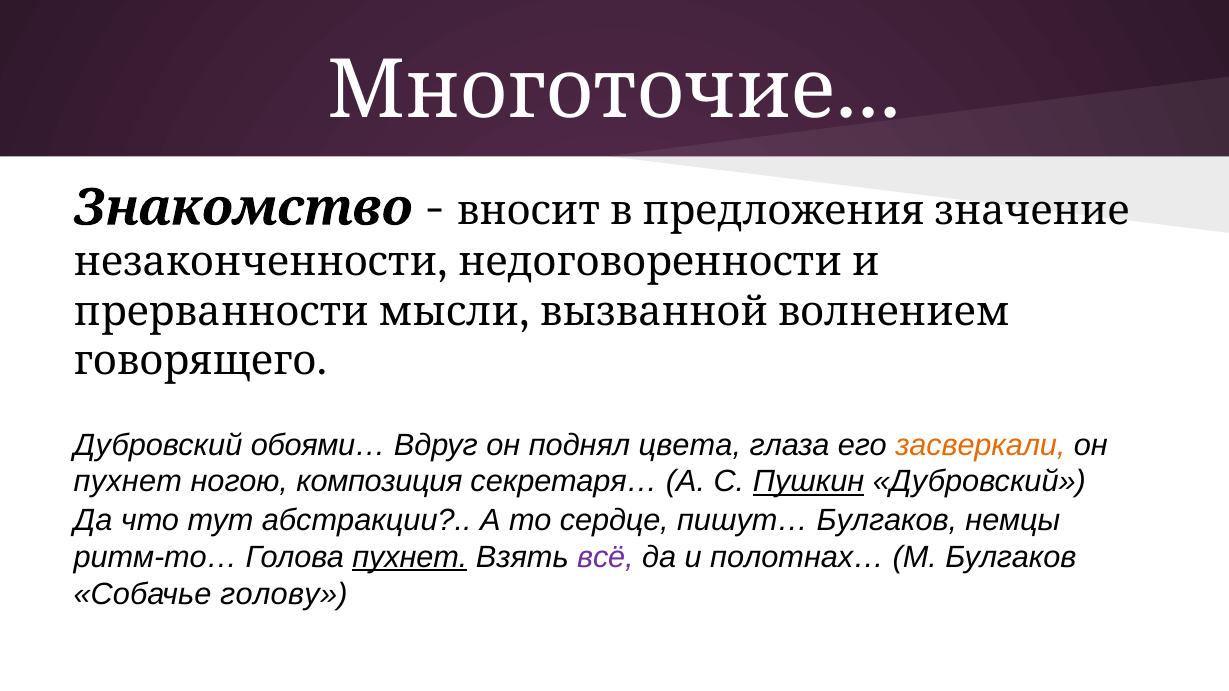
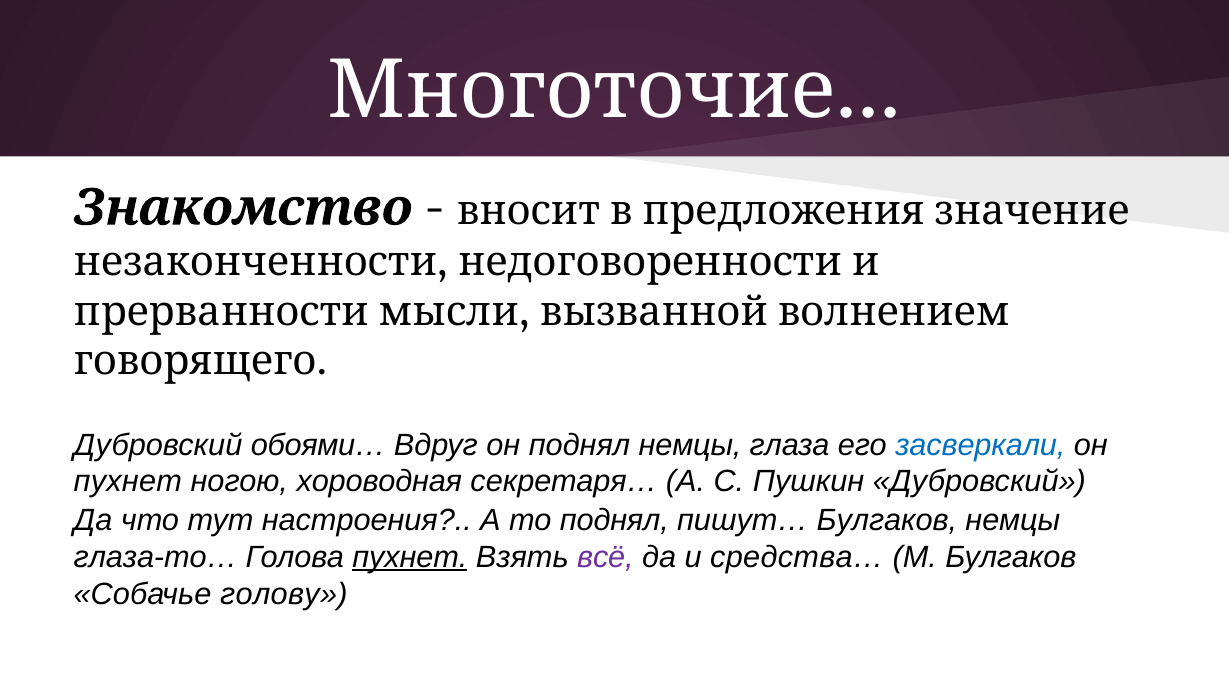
поднял цвета: цвета -> немцы
засверкали colour: orange -> blue
композиция: композиция -> хороводная
Пушкин underline: present -> none
абстракции: абстракции -> настроения
то сердце: сердце -> поднял
ритм-то…: ритм-то… -> глаза-то…
полотнах…: полотнах… -> средства…
